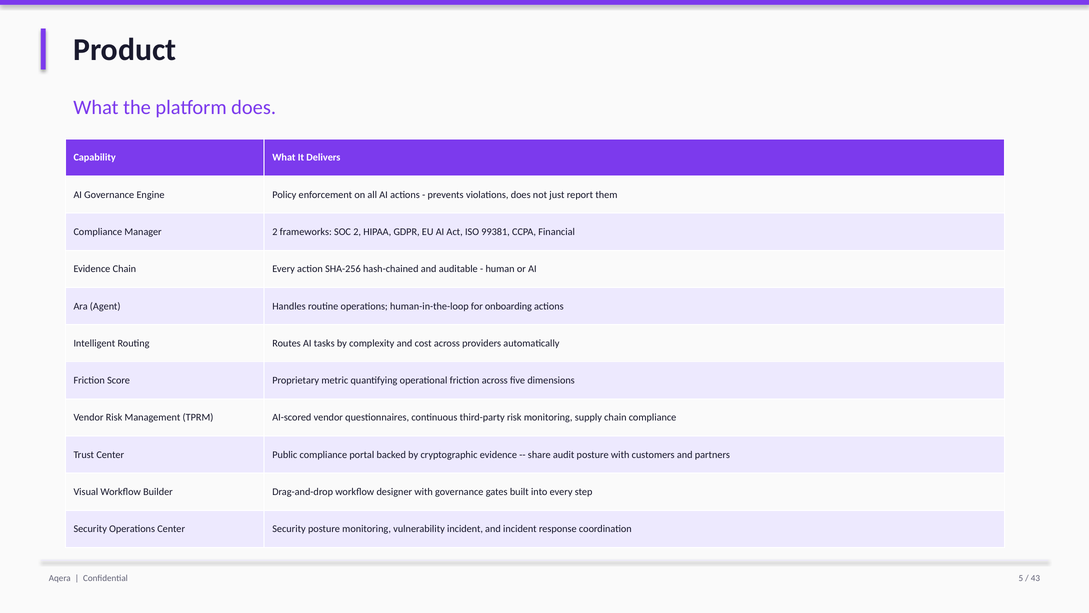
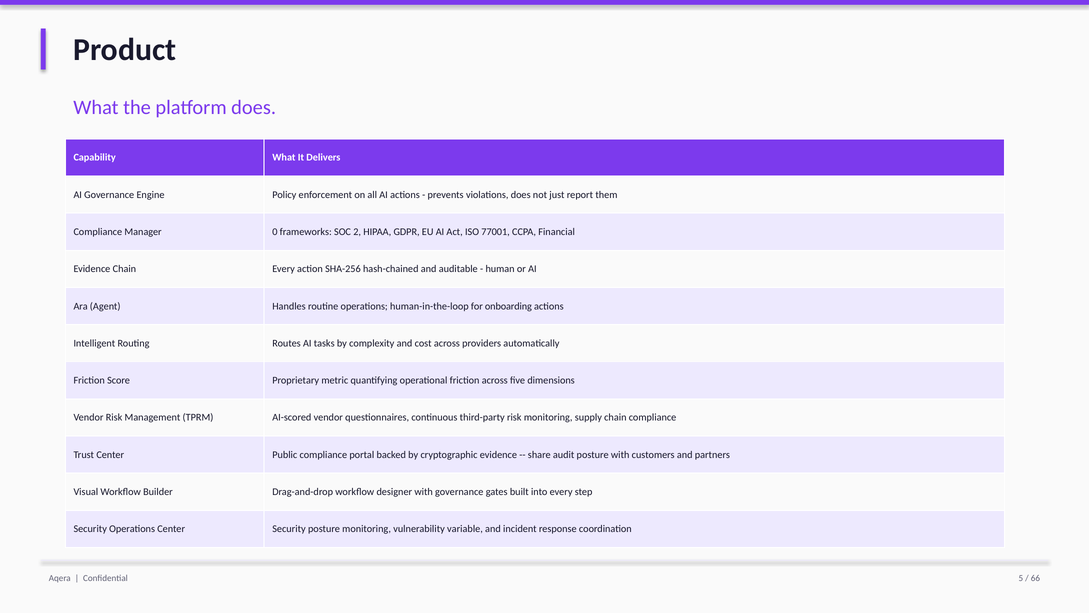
Manager 2: 2 -> 0
99381: 99381 -> 77001
vulnerability incident: incident -> variable
43: 43 -> 66
